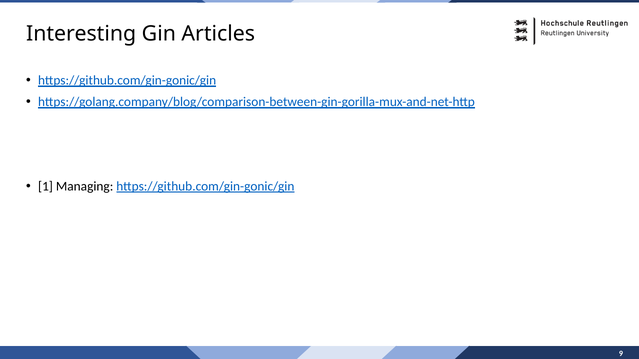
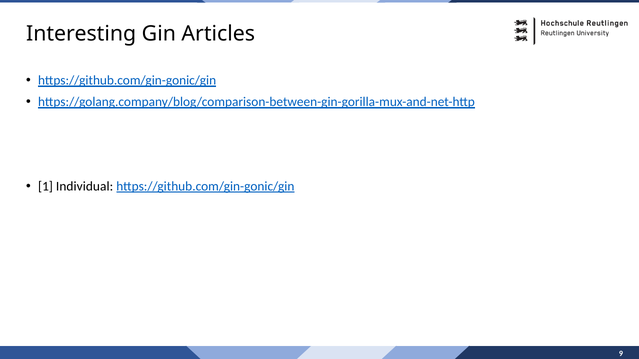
Managing: Managing -> Individual
